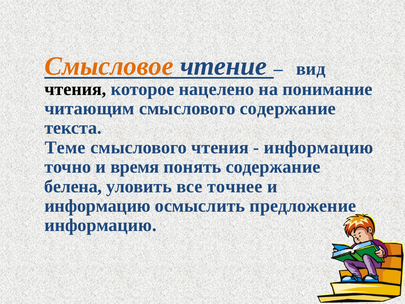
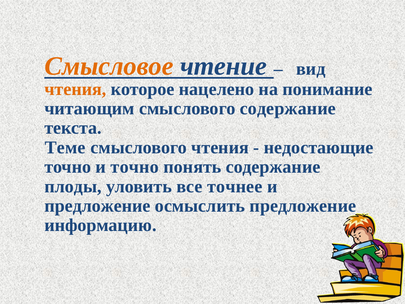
чтения at (75, 89) colour: black -> orange
информацию at (319, 147): информацию -> недостающие
и время: время -> точно
белена: белена -> плоды
информацию at (98, 206): информацию -> предложение
